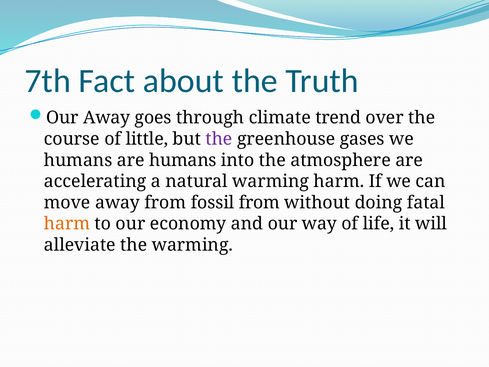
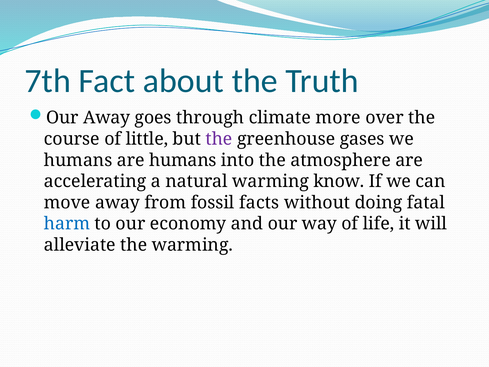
trend: trend -> more
warming harm: harm -> know
fossil from: from -> facts
harm at (67, 224) colour: orange -> blue
